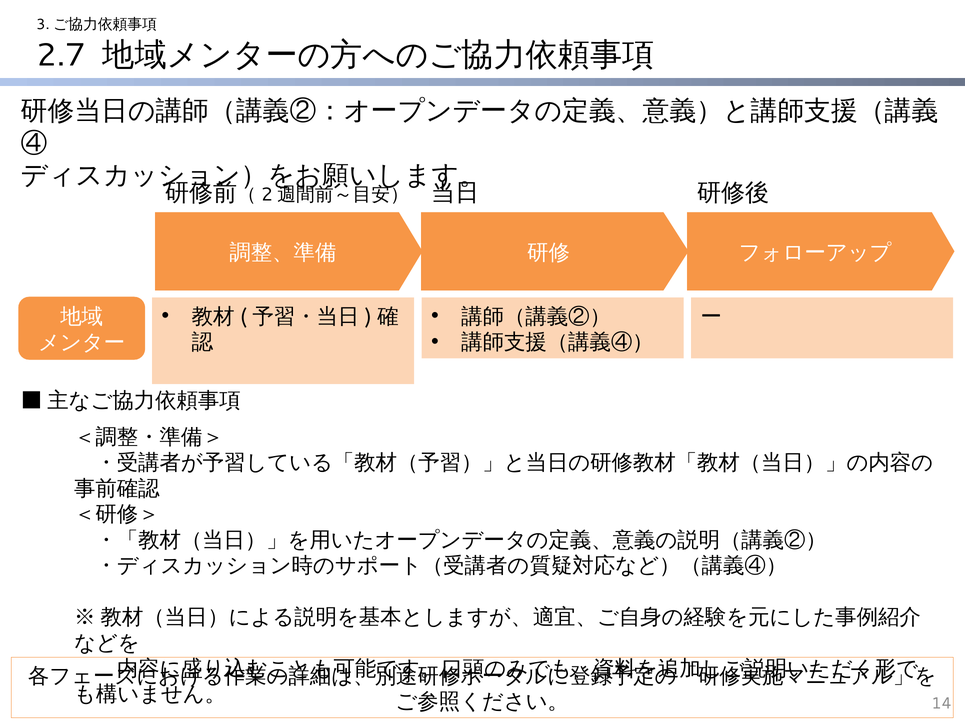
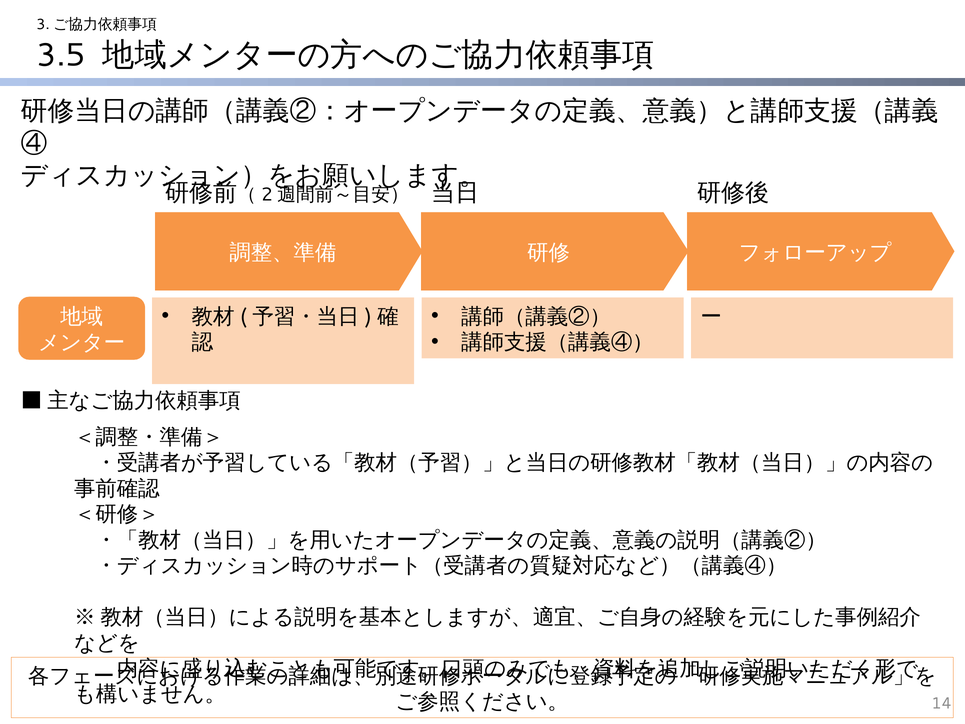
2.7: 2.7 -> 3.5
